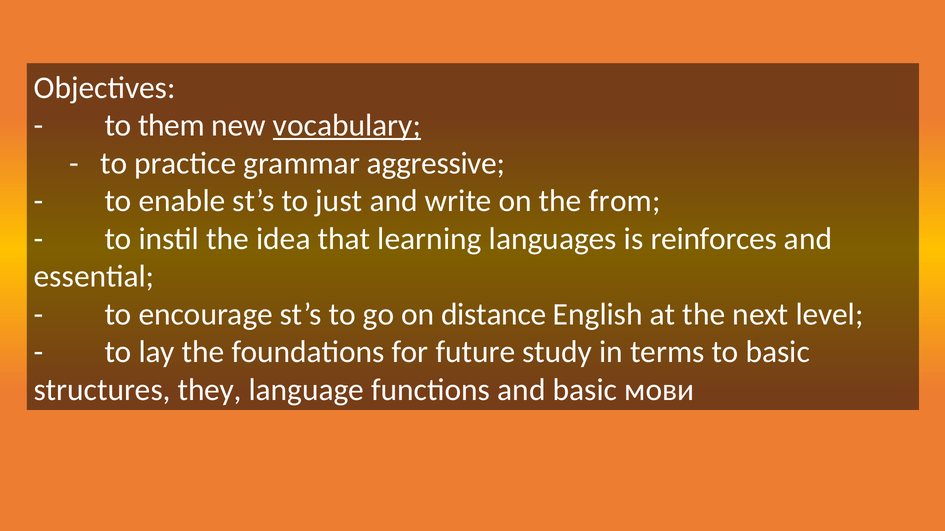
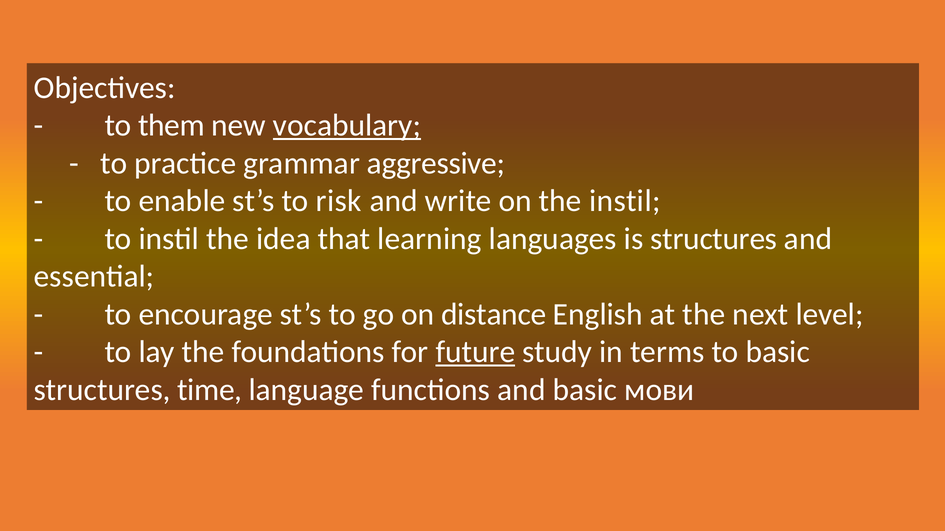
just: just -> risk
the from: from -> instil
is reinforces: reinforces -> structures
future underline: none -> present
they: they -> time
